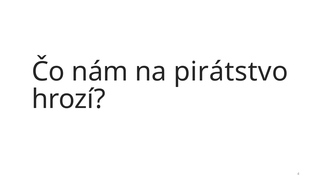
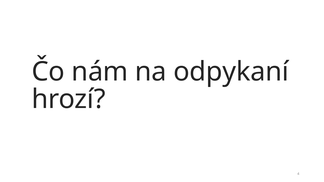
pirátstvo: pirátstvo -> odpykaní
